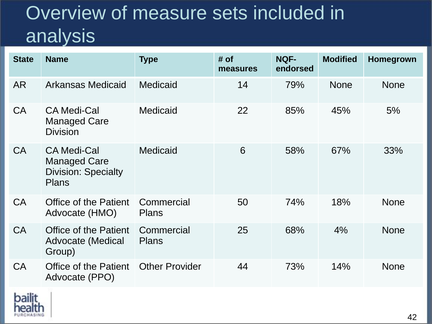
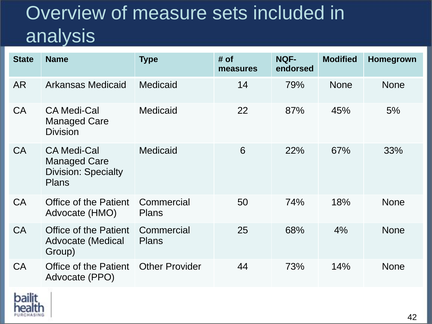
85%: 85% -> 87%
58%: 58% -> 22%
